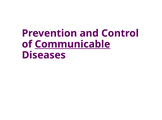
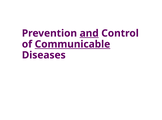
and underline: none -> present
